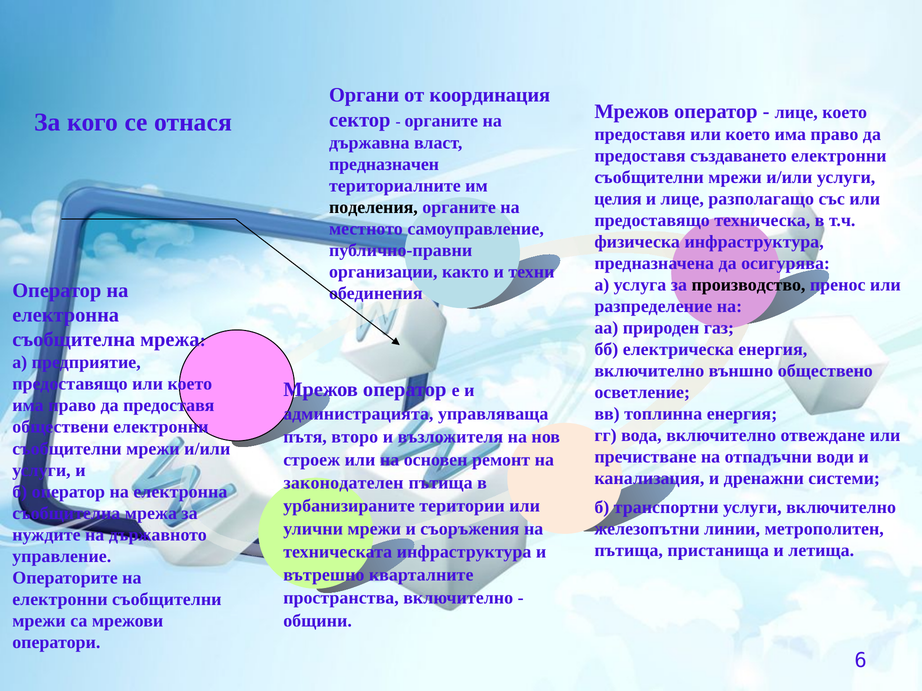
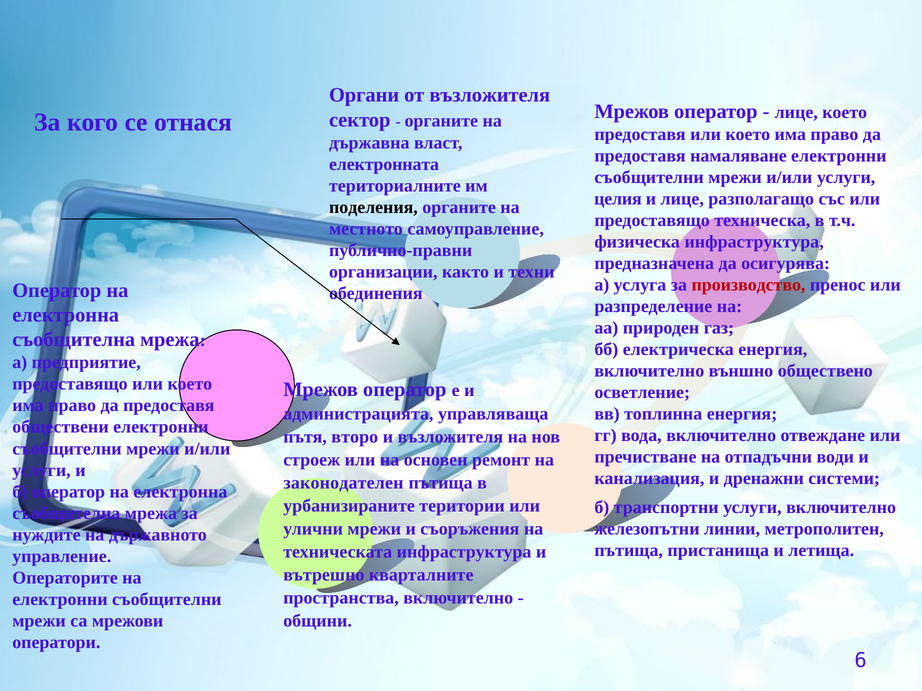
от координация: координация -> възложителя
създаването: създаването -> намаляване
предназначен: предназначен -> електронната
производство colour: black -> red
